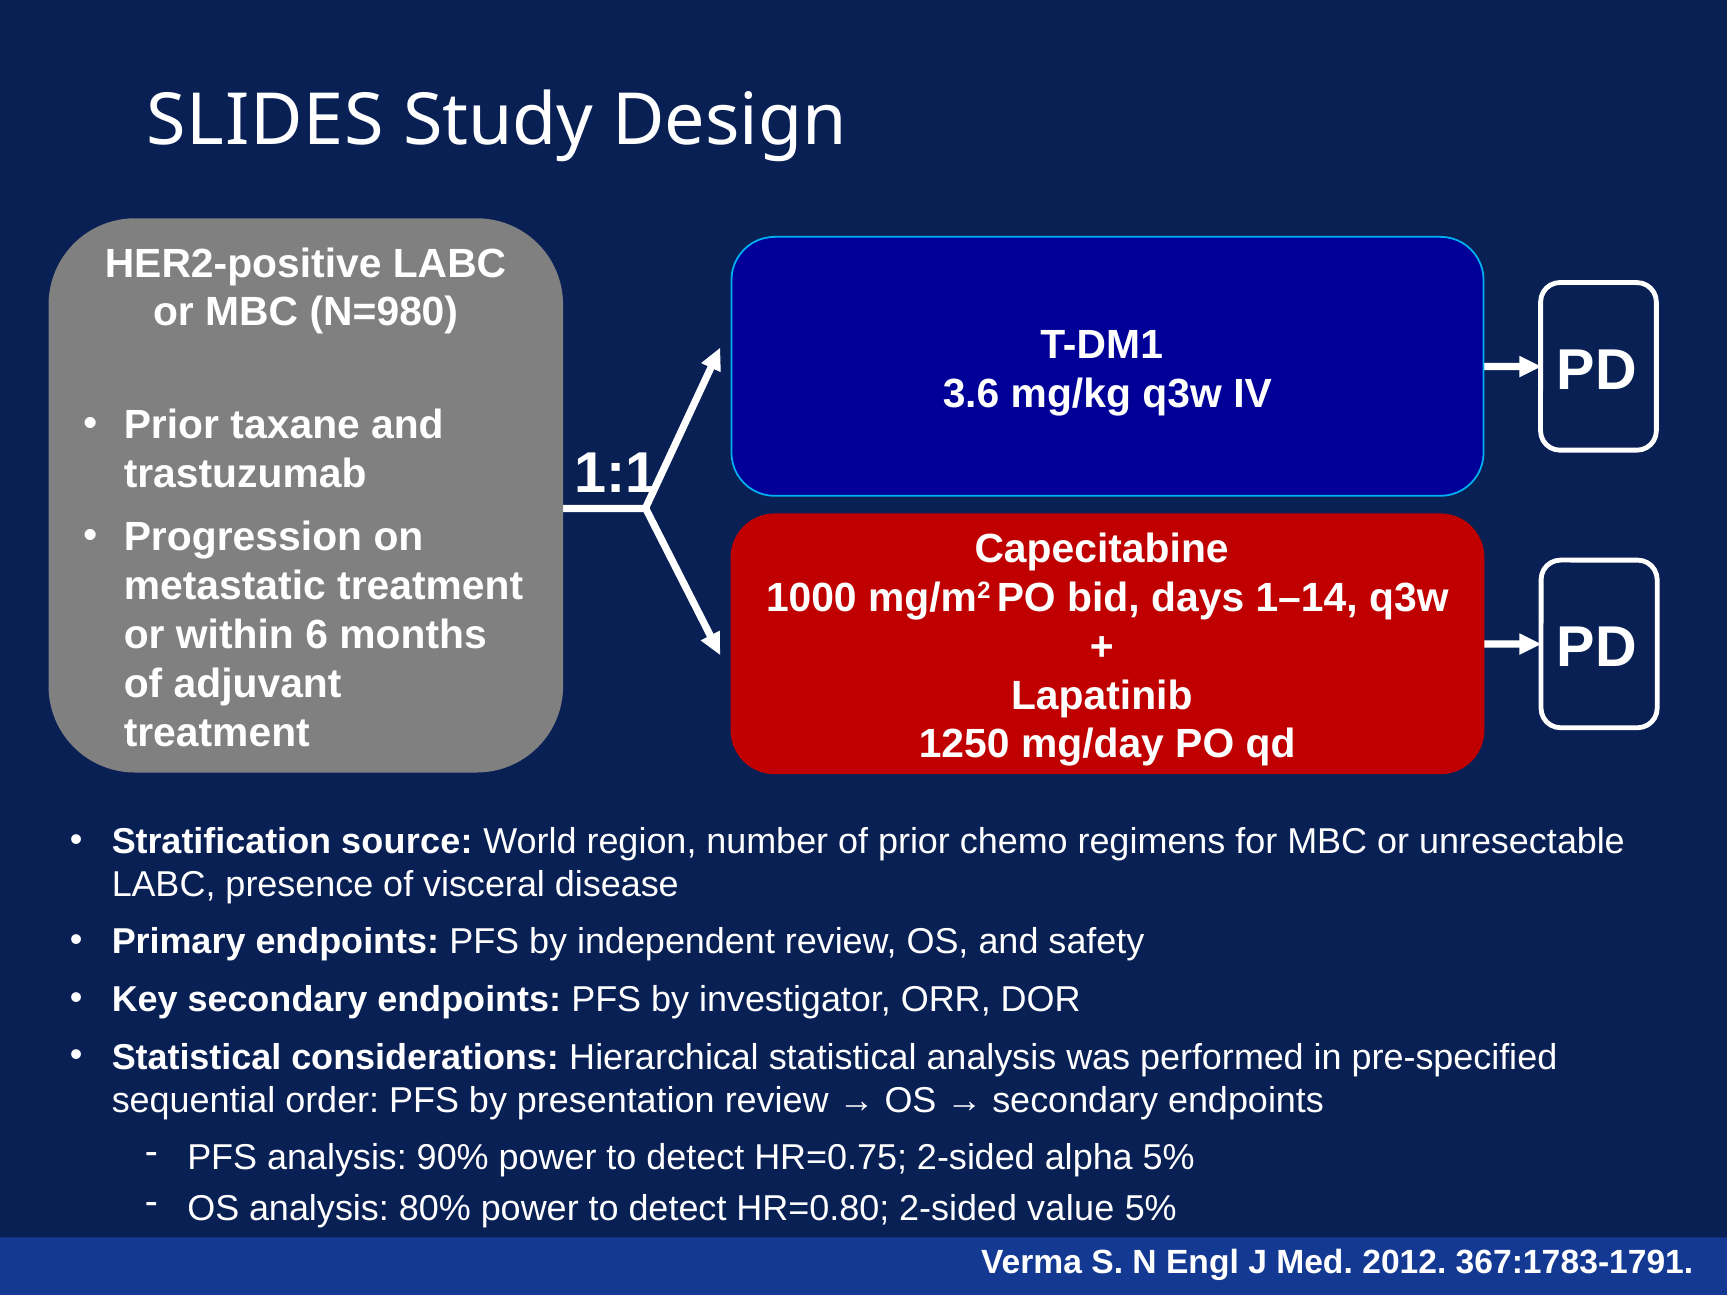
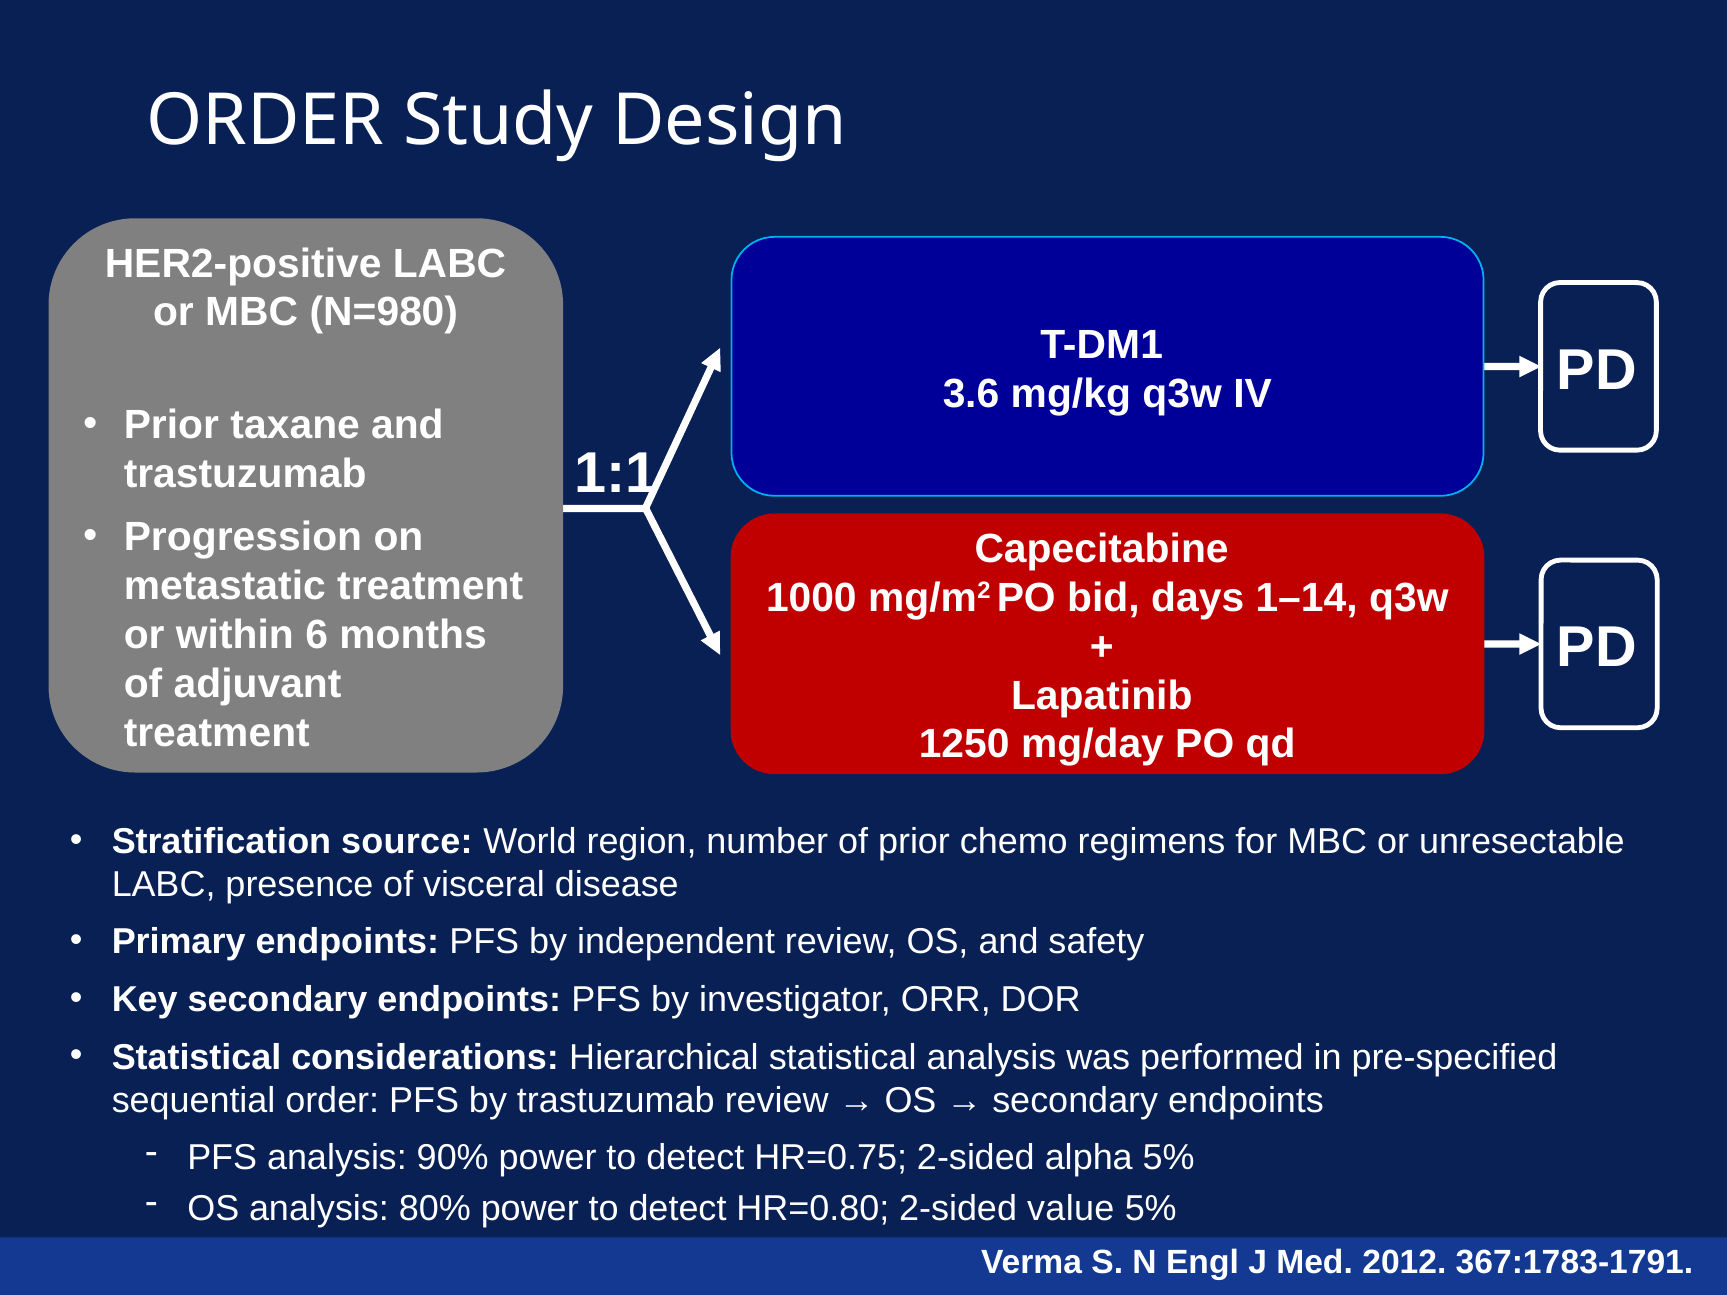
SLIDES at (265, 121): SLIDES -> ORDER
by presentation: presentation -> trastuzumab
